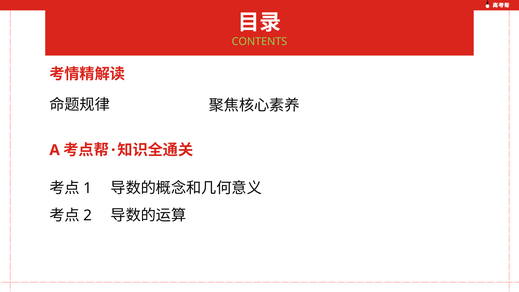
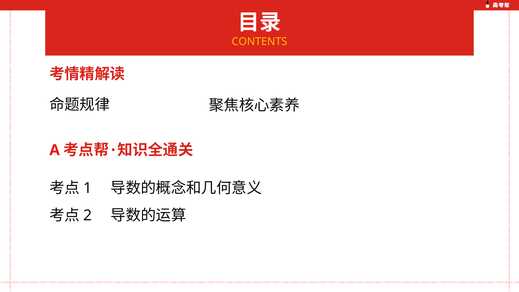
CONTENTS colour: light green -> yellow
